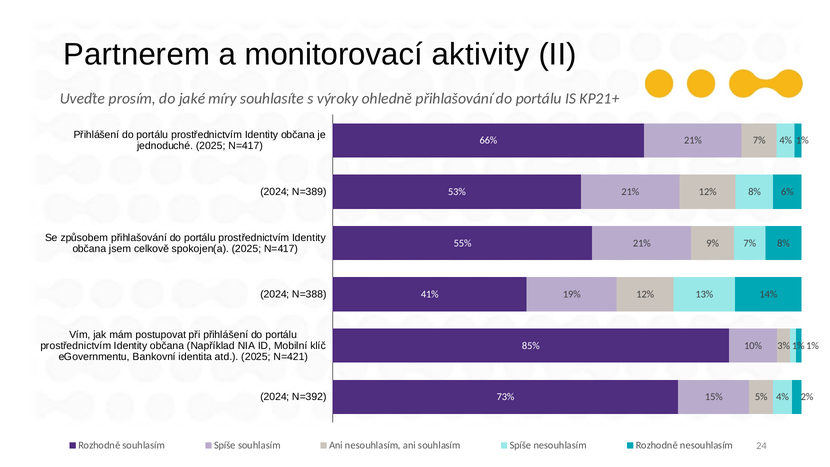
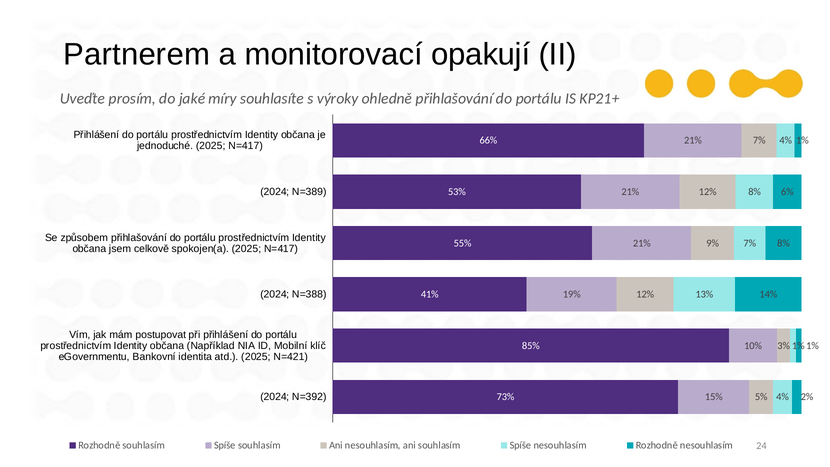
aktivity: aktivity -> opakují
